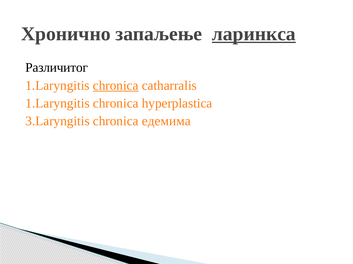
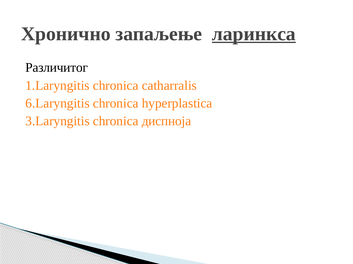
chronica at (116, 86) underline: present -> none
1.Laryngitis at (58, 104): 1.Laryngitis -> 6.Laryngitis
едемима: едемима -> диспноја
